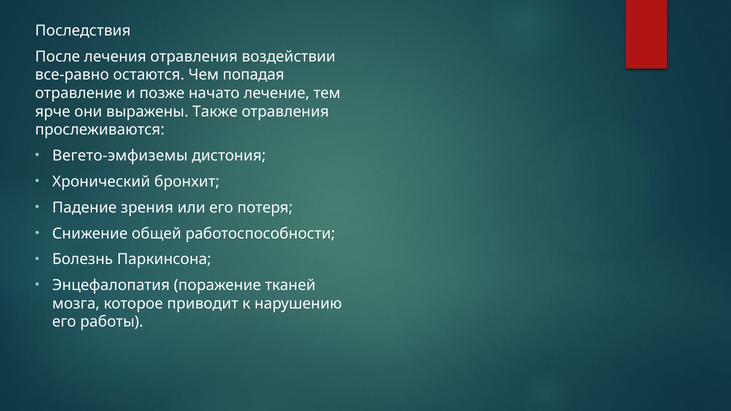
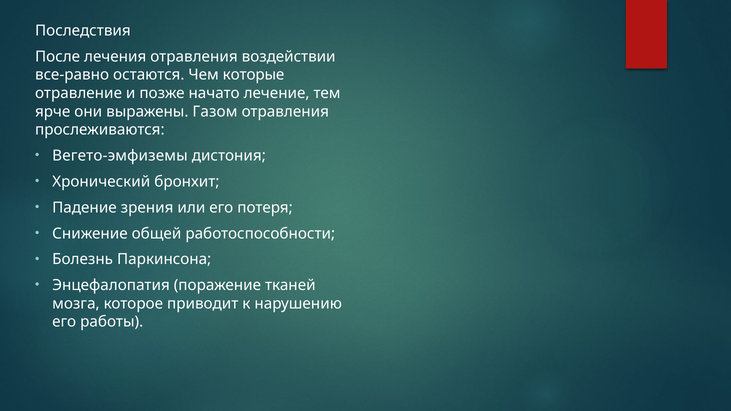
попадая: попадая -> которые
Также: Также -> Газом
